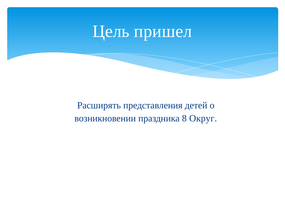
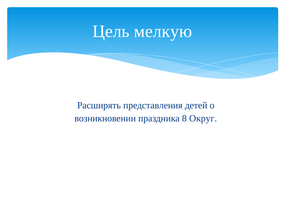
пришел: пришел -> мелкую
